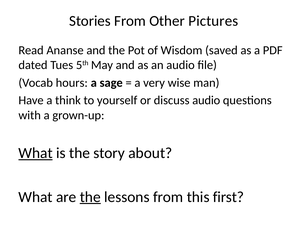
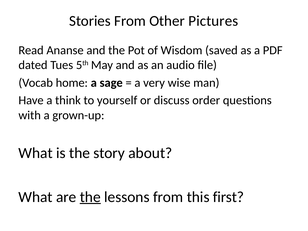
hours: hours -> home
discuss audio: audio -> order
What at (36, 153) underline: present -> none
